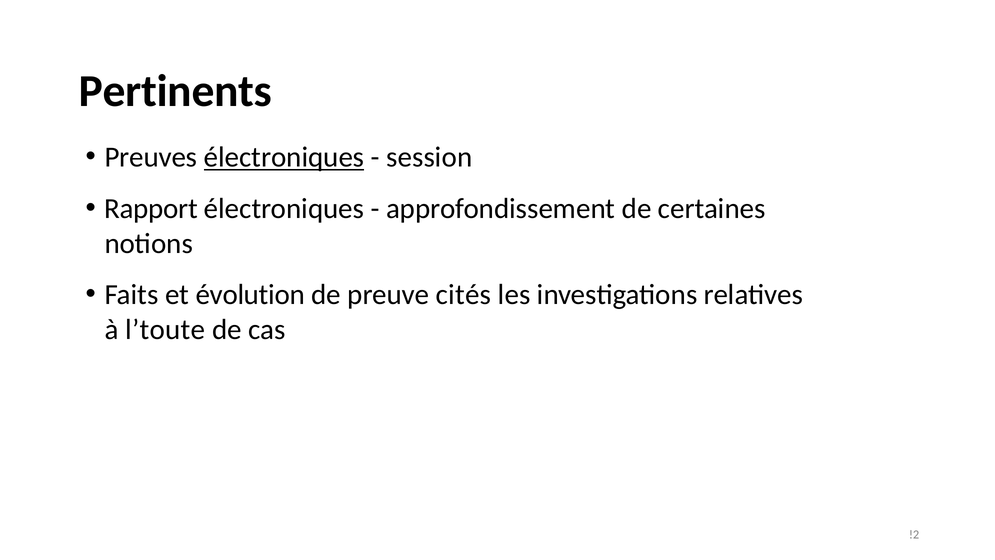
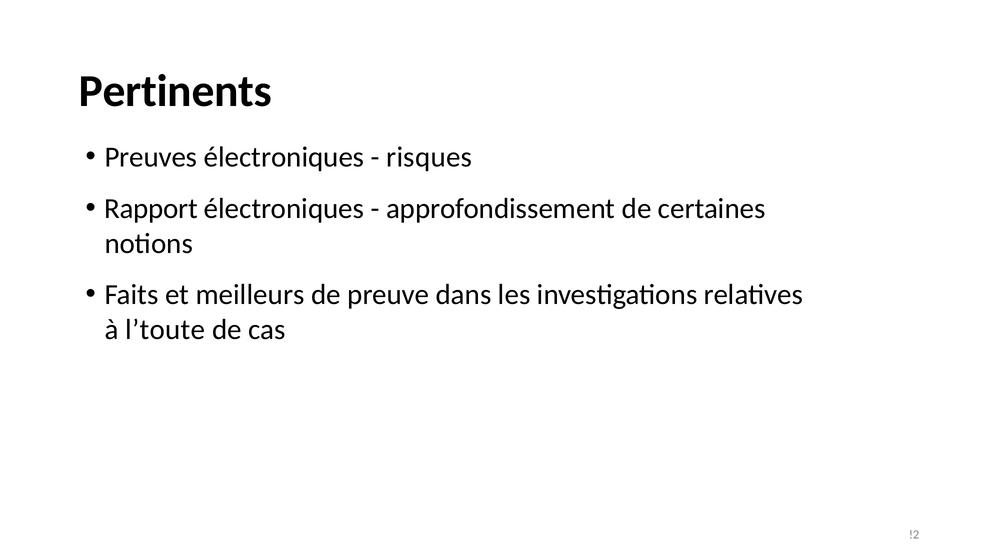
électroniques at (284, 157) underline: present -> none
session: session -> risques
évolution: évolution -> meilleurs
cités: cités -> dans
